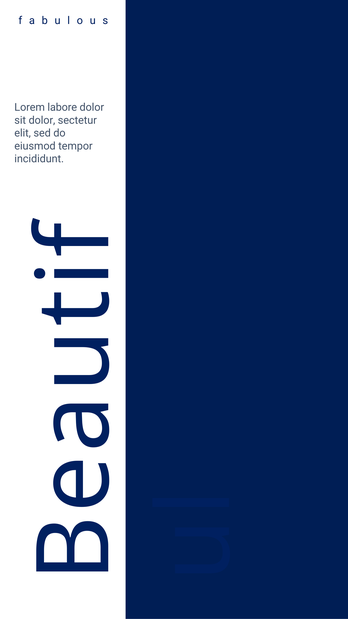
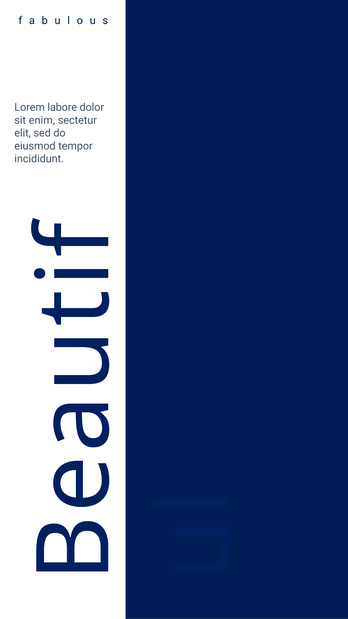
sit dolor: dolor -> enim
